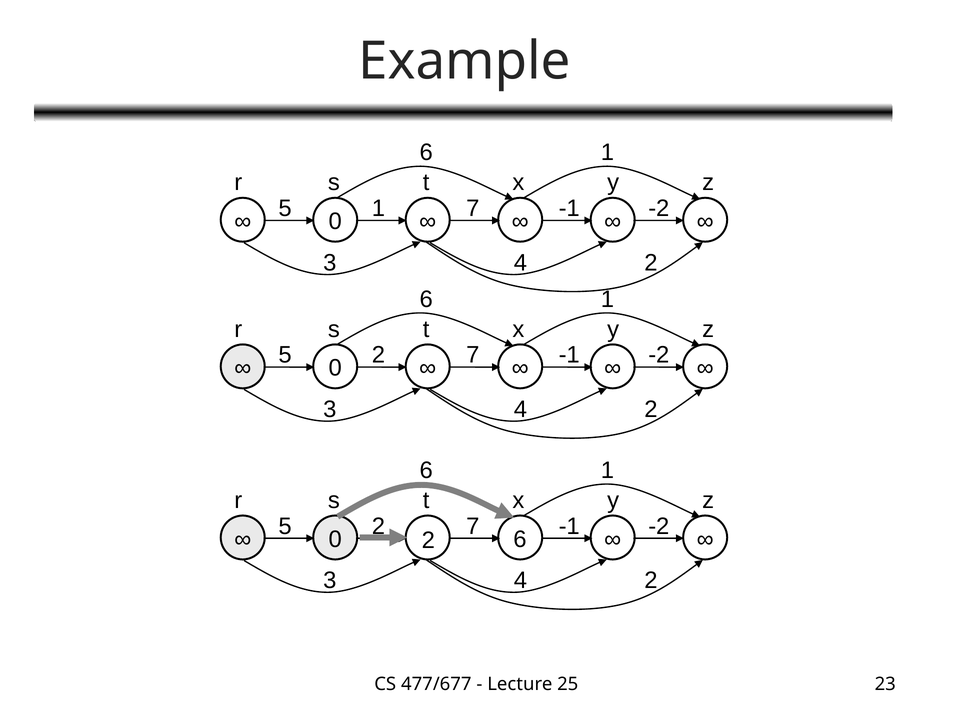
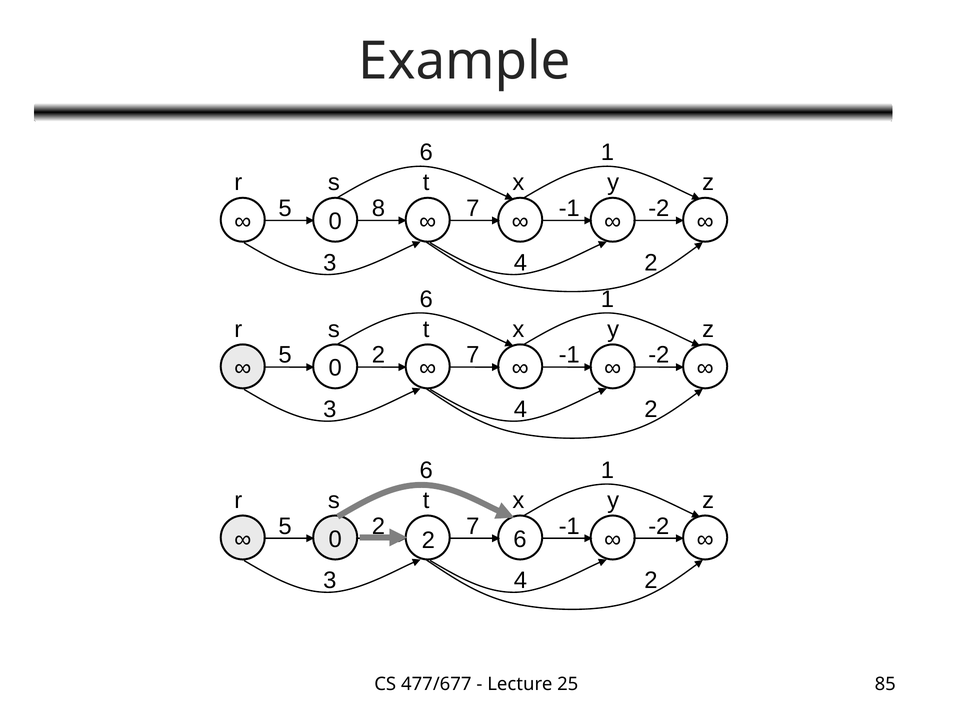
5 1: 1 -> 8
23: 23 -> 85
